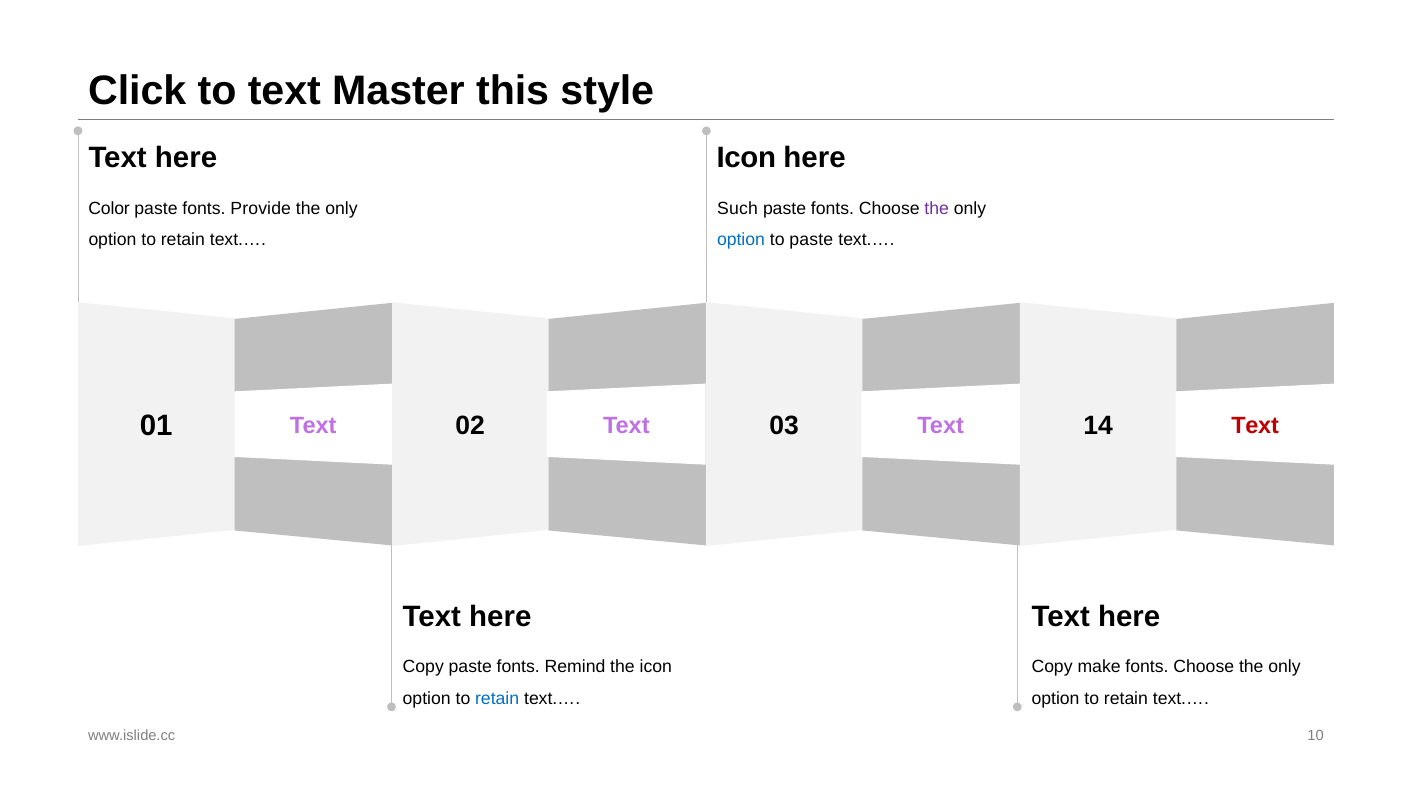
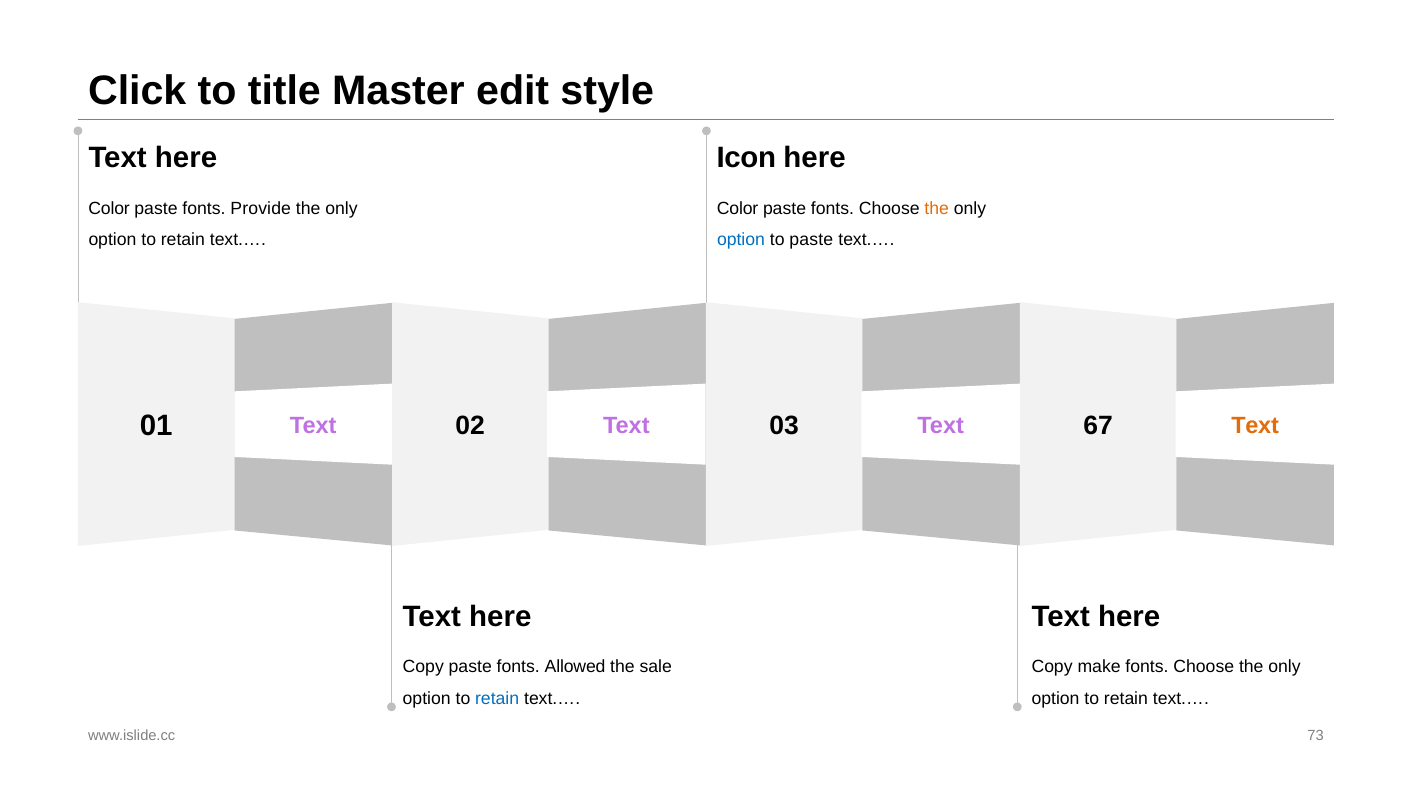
to text: text -> title
this: this -> edit
Such at (737, 208): Such -> Color
the at (937, 208) colour: purple -> orange
14: 14 -> 67
Text at (1255, 426) colour: red -> orange
Remind: Remind -> Allowed
the icon: icon -> sale
10: 10 -> 73
